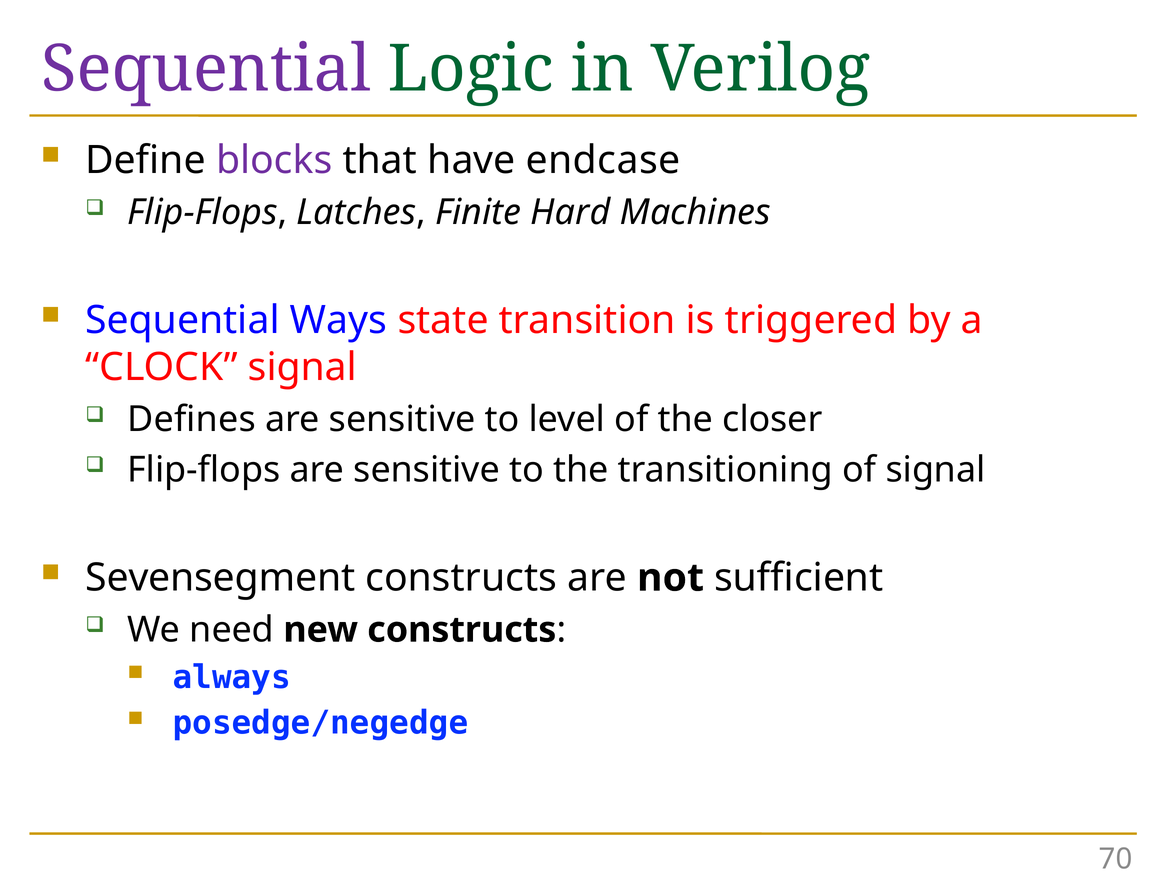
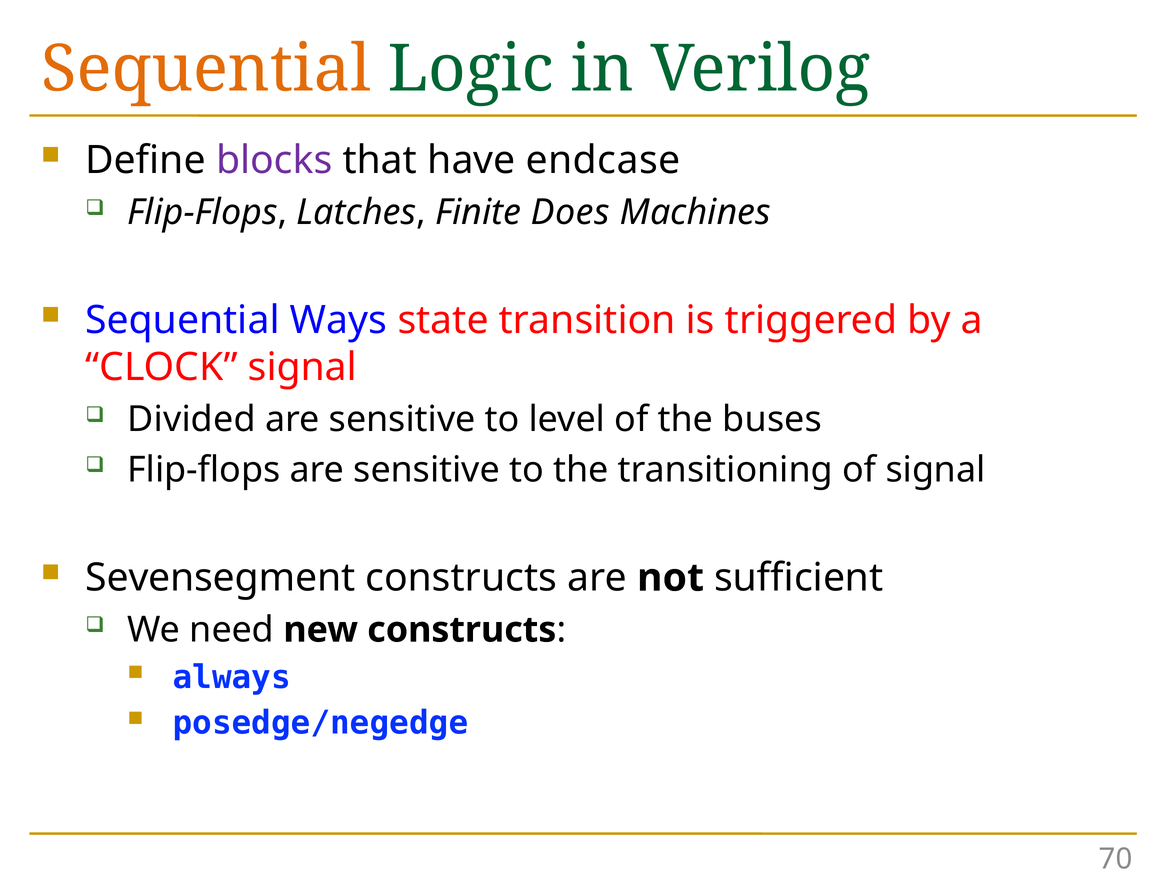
Sequential at (206, 69) colour: purple -> orange
Hard: Hard -> Does
Defines: Defines -> Divided
closer: closer -> buses
